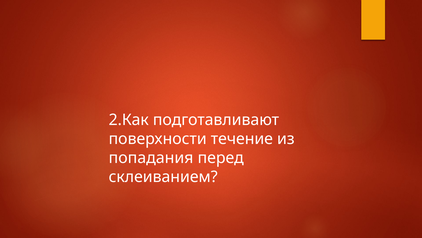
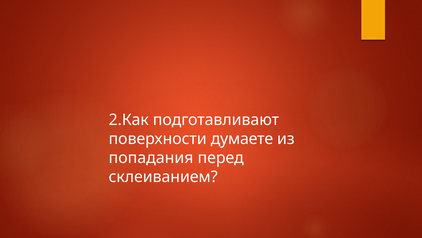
течение: течение -> думаете
